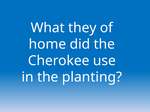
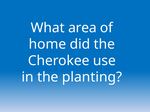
they: they -> area
